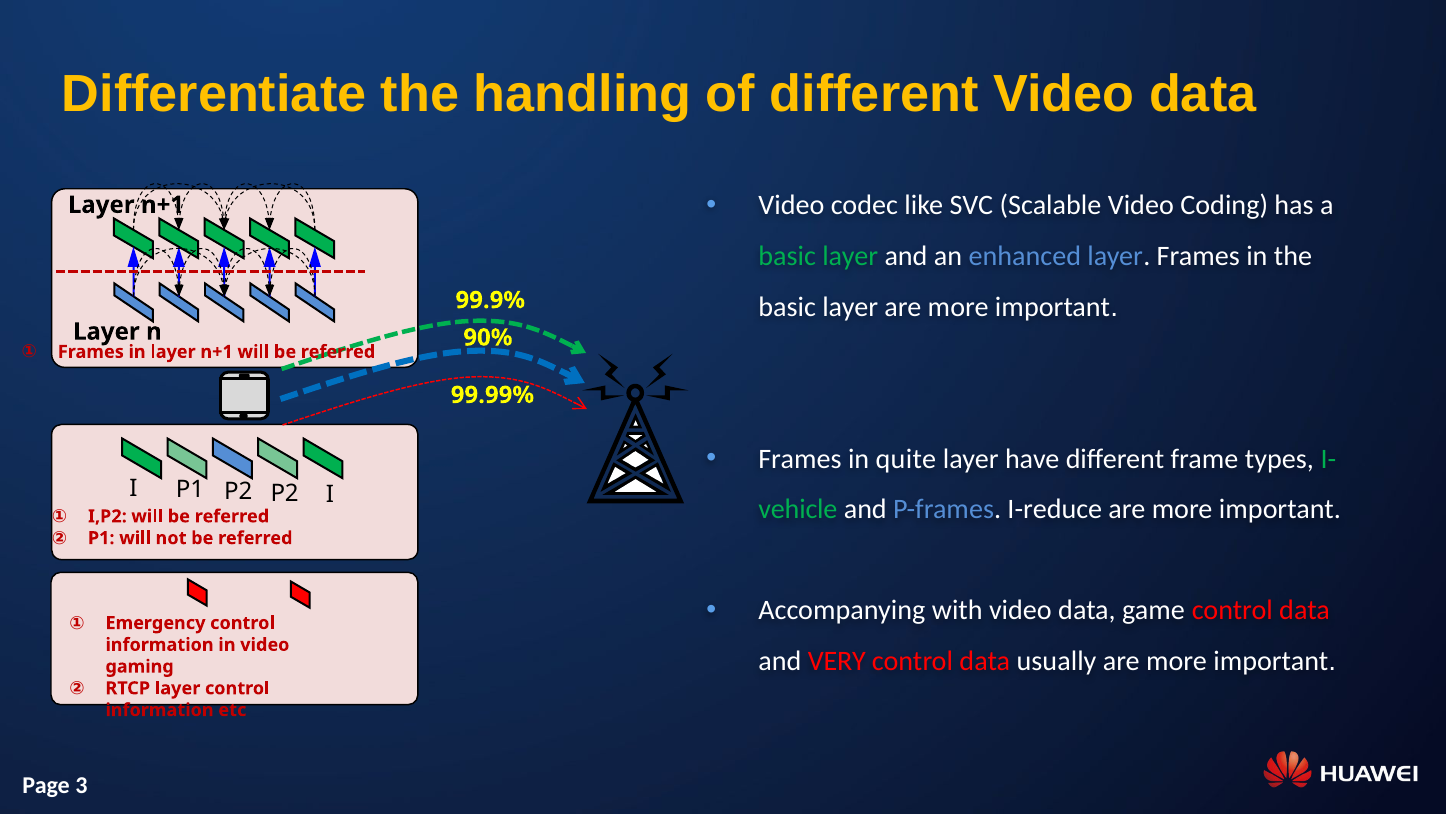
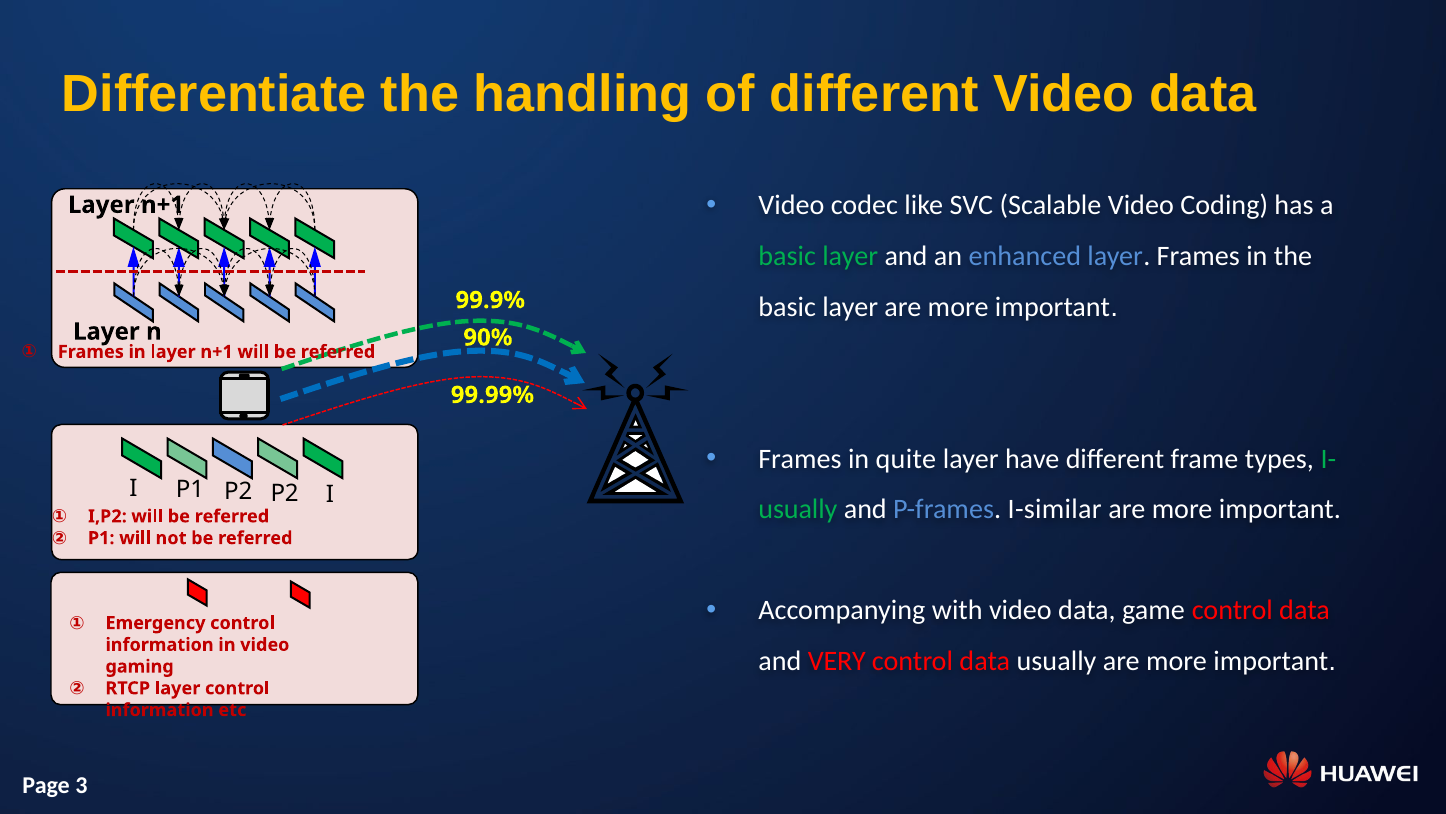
vehicle at (798, 509): vehicle -> usually
I-reduce: I-reduce -> I-similar
